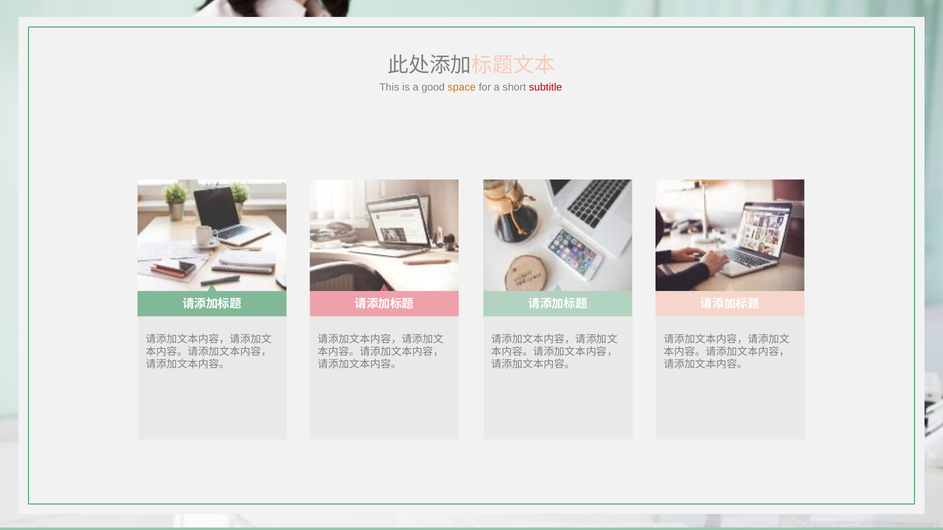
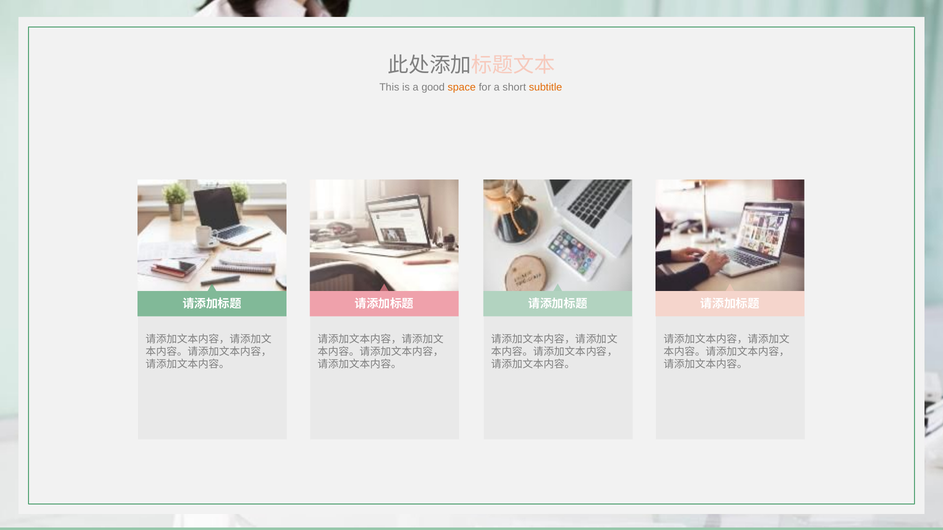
subtitle colour: red -> orange
